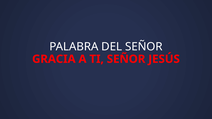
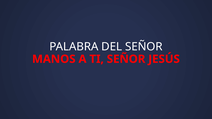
GRACIA: GRACIA -> MANOS
